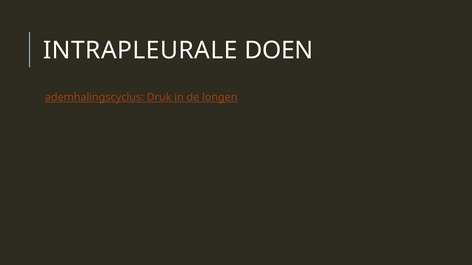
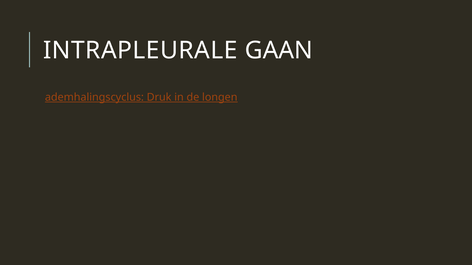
DOEN: DOEN -> GAAN
